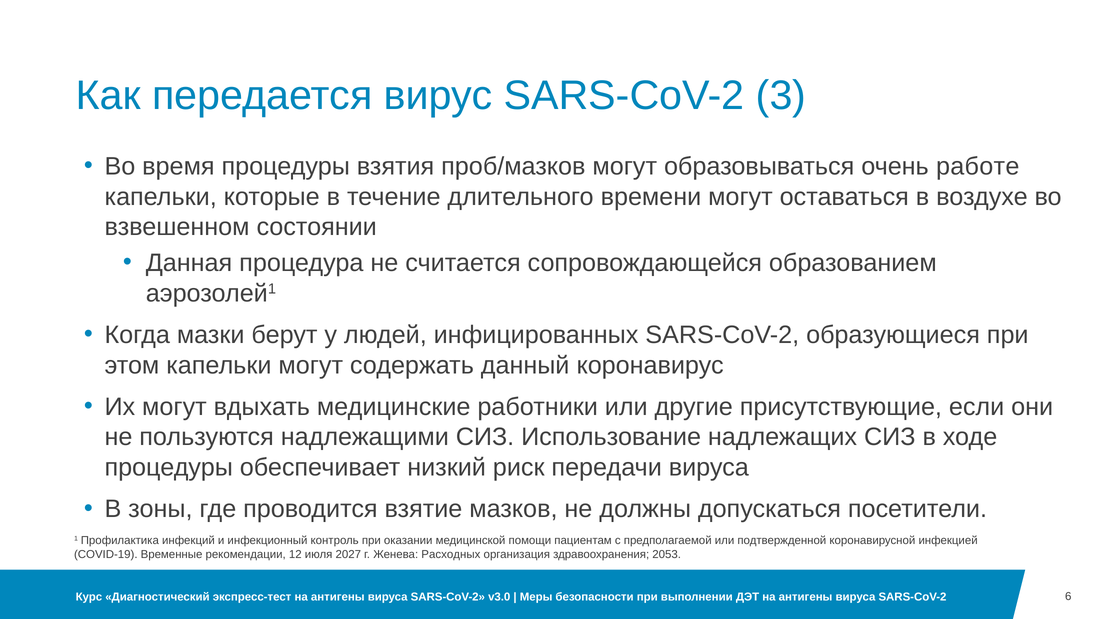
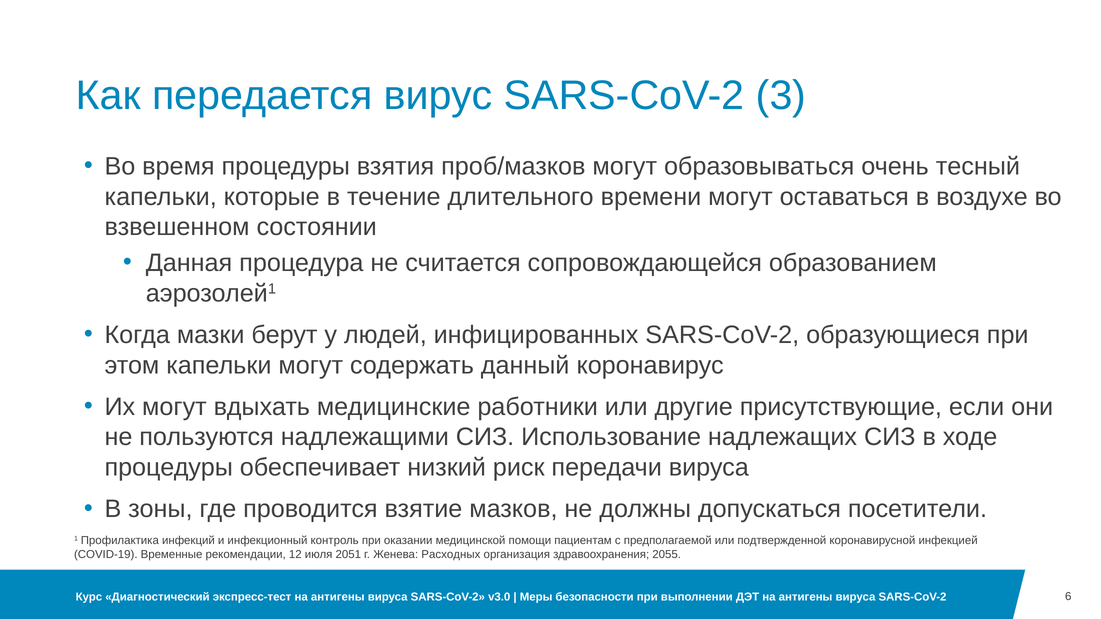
работе: работе -> тесный
2027: 2027 -> 2051
2053: 2053 -> 2055
